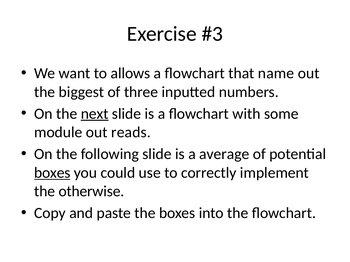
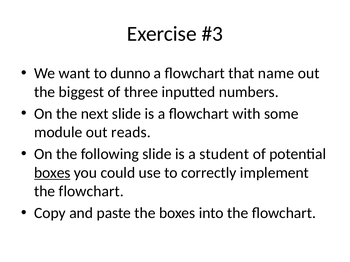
allows: allows -> dunno
next underline: present -> none
average: average -> student
otherwise at (91, 192): otherwise -> flowchart
